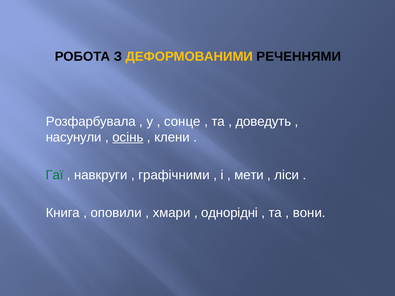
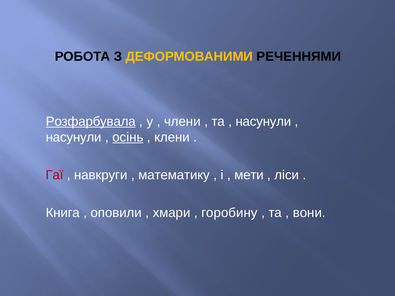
Розфарбувала underline: none -> present
сонце: сонце -> члени
доведуть at (263, 122): доведуть -> насунули
Гаї colour: green -> red
графічними: графічними -> математику
однорідні: однорідні -> горобину
